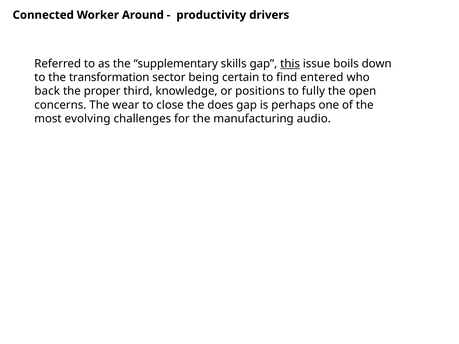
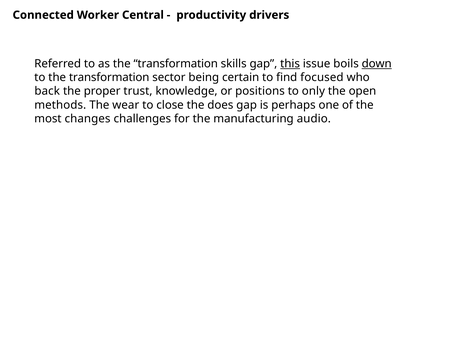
Around: Around -> Central
as the supplementary: supplementary -> transformation
down underline: none -> present
entered: entered -> focused
third: third -> trust
fully: fully -> only
concerns: concerns -> methods
evolving: evolving -> changes
